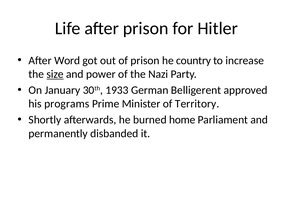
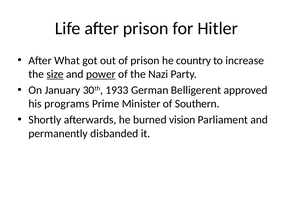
Word: Word -> What
power underline: none -> present
Territory: Territory -> Southern
home: home -> vision
